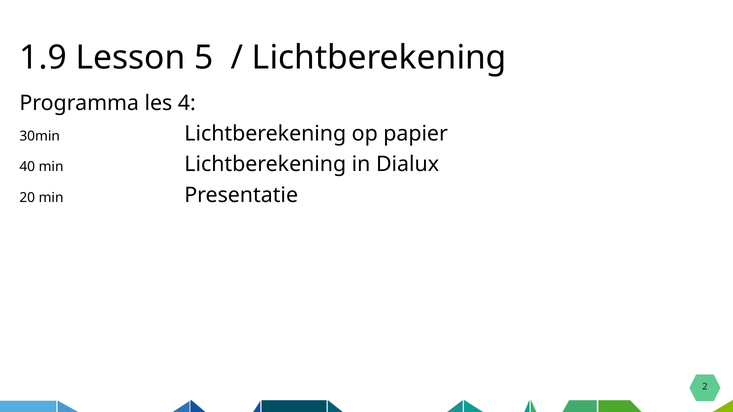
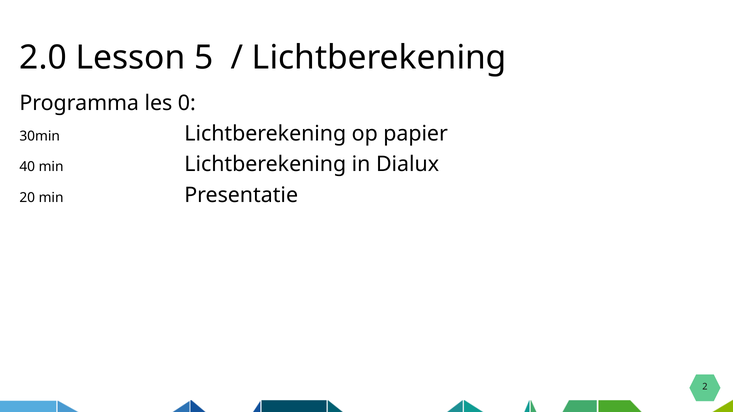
1.9: 1.9 -> 2.0
4: 4 -> 0
